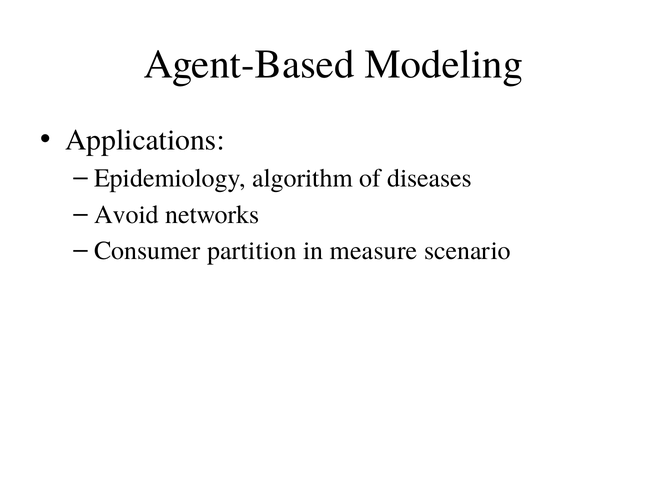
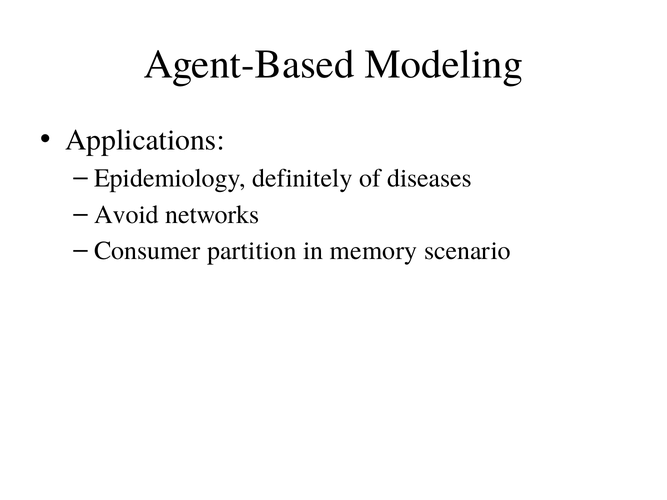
algorithm: algorithm -> definitely
measure: measure -> memory
